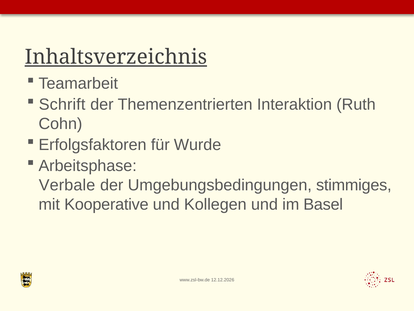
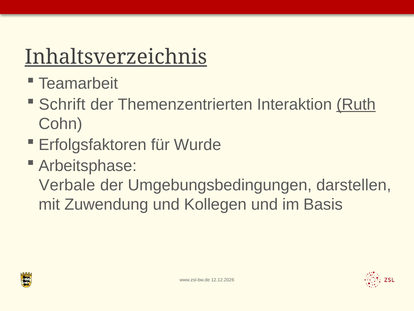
Ruth underline: none -> present
stimmiges: stimmiges -> darstellen
Kooperative: Kooperative -> Zuwendung
Basel: Basel -> Basis
